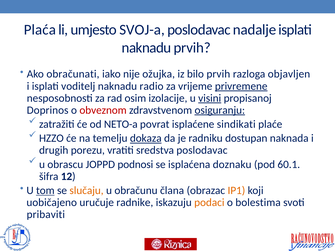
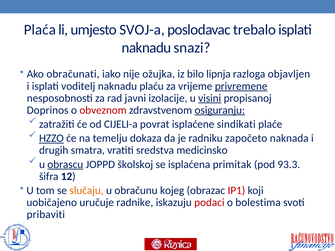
nadalje: nadalje -> trebalo
naknadu prvih: prvih -> snazi
bilo prvih: prvih -> lipnja
radio: radio -> plaću
osim: osim -> javni
NETO-a: NETO-a -> CIJELI-a
HZZO underline: none -> present
dokaza underline: present -> none
dostupan: dostupan -> započeto
porezu: porezu -> smatra
sredstva poslodavac: poslodavac -> medicinsko
obrascu underline: none -> present
podnosi: podnosi -> školskoj
doznaku: doznaku -> primitak
60.1: 60.1 -> 93.3
tom underline: present -> none
člana: člana -> kojeg
IP1 colour: orange -> red
podaci colour: orange -> red
